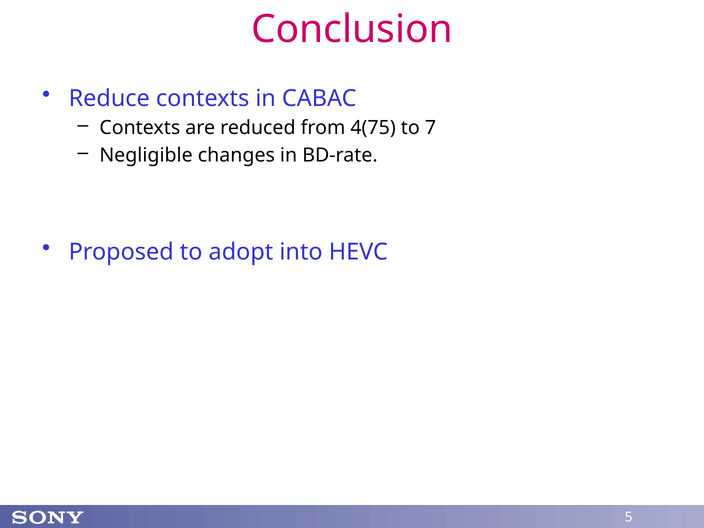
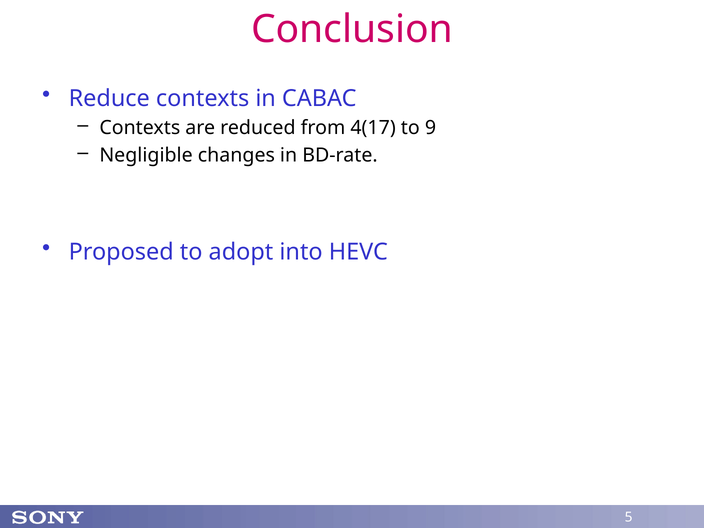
4(75: 4(75 -> 4(17
7: 7 -> 9
